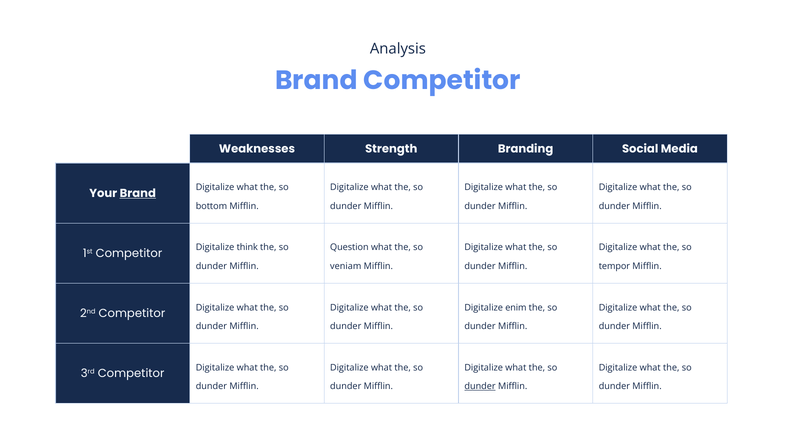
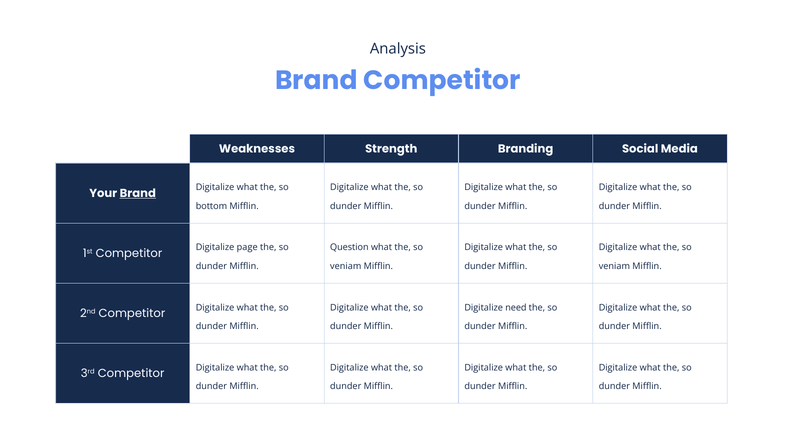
think: think -> page
tempor at (614, 266): tempor -> veniam
enim: enim -> need
dunder at (480, 386) underline: present -> none
